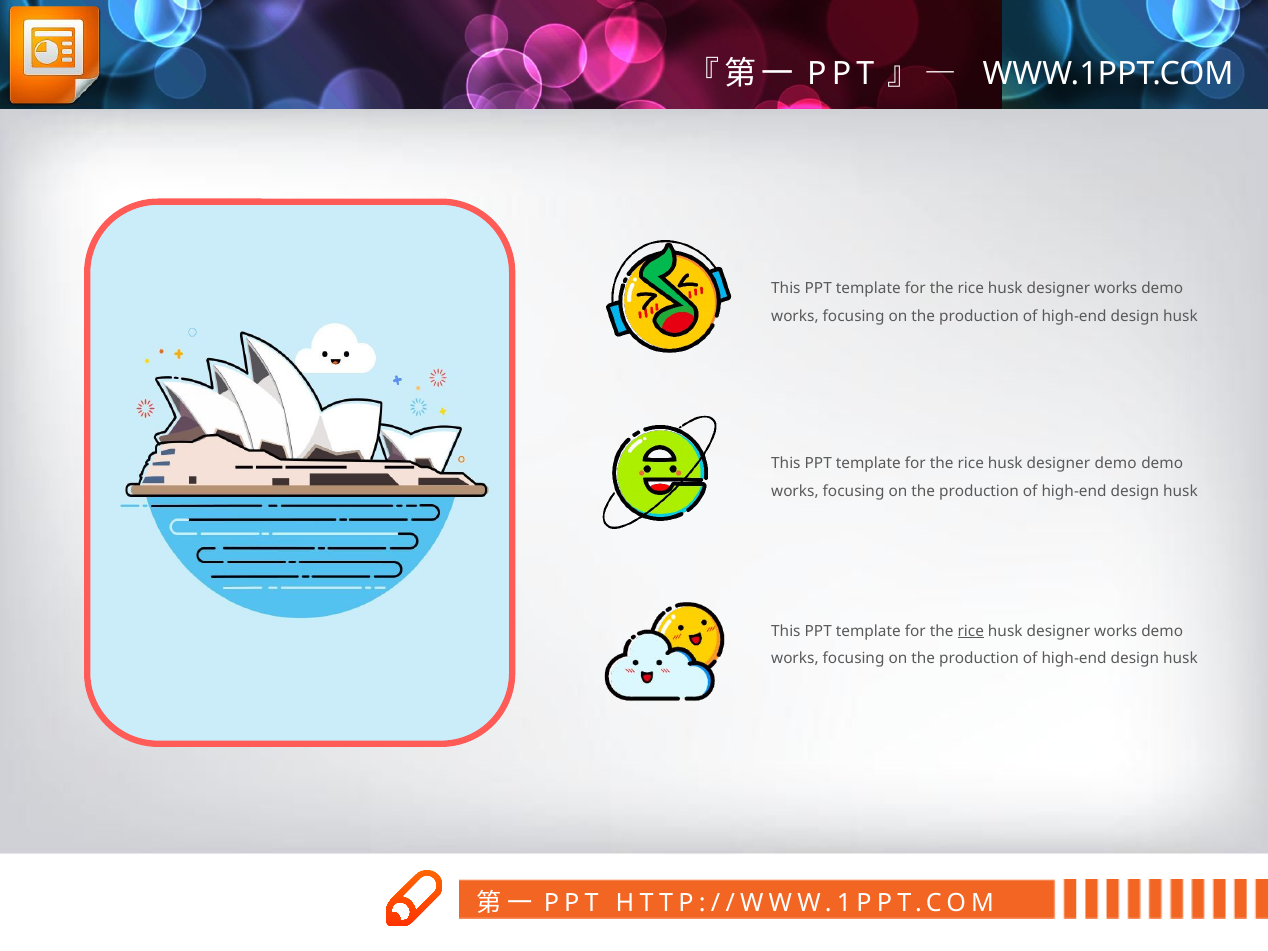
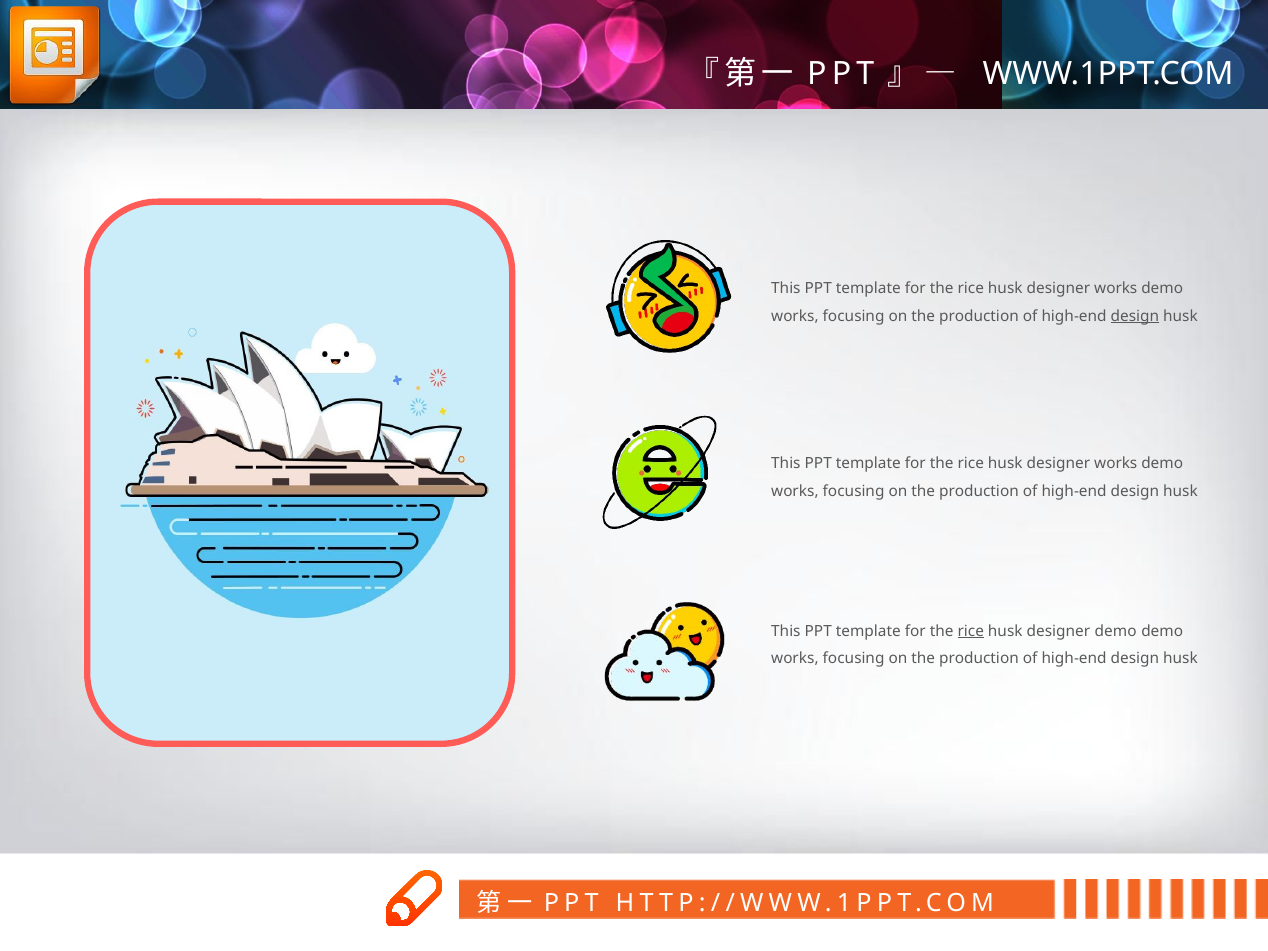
design at (1135, 316) underline: none -> present
demo at (1116, 464): demo -> works
works at (1116, 631): works -> demo
